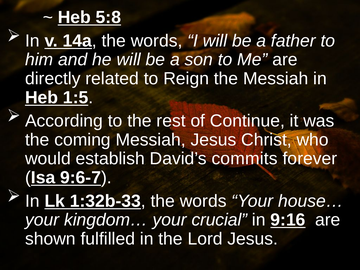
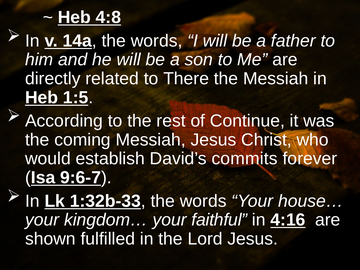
5:8: 5:8 -> 4:8
Reign: Reign -> There
crucial: crucial -> faithful
9:16: 9:16 -> 4:16
